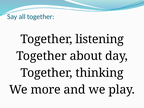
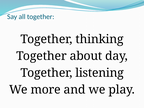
listening: listening -> thinking
thinking: thinking -> listening
